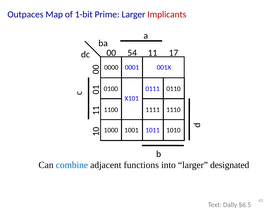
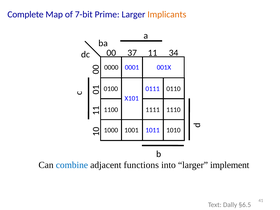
Outpaces: Outpaces -> Complete
1-bit: 1-bit -> 7-bit
Implicants colour: red -> orange
54: 54 -> 37
17: 17 -> 34
designated: designated -> implement
